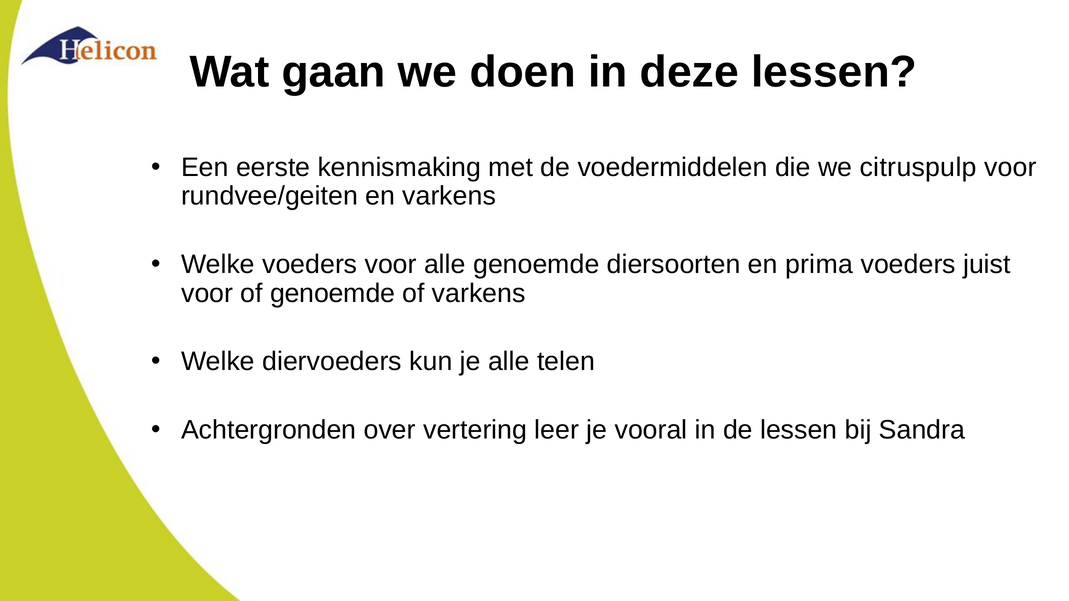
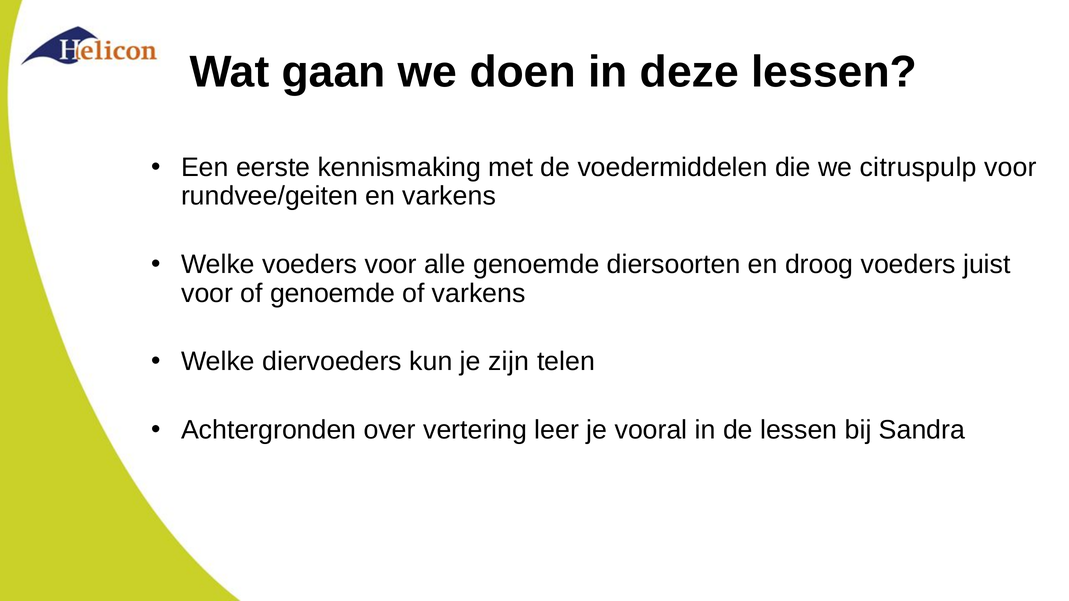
prima: prima -> droog
je alle: alle -> zijn
